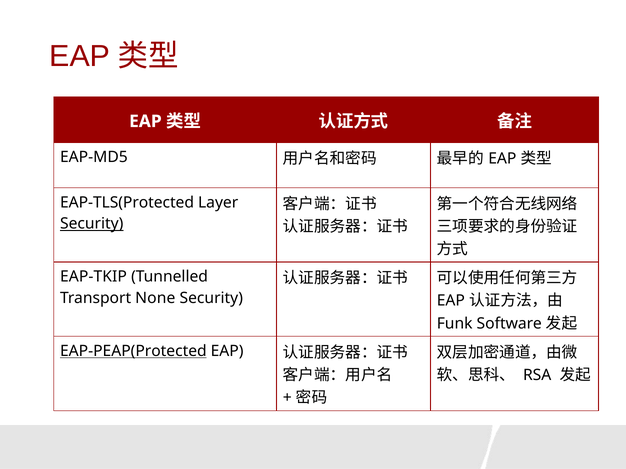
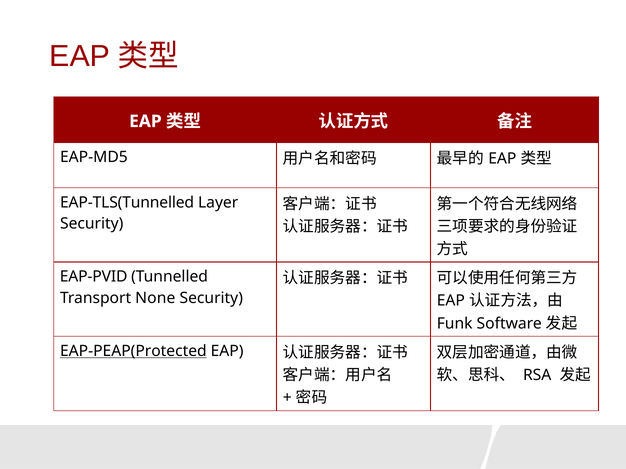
EAP-TLS(Protected: EAP-TLS(Protected -> EAP-TLS(Tunnelled
Security at (92, 224) underline: present -> none
EAP-TKIP: EAP-TKIP -> EAP-PVID
